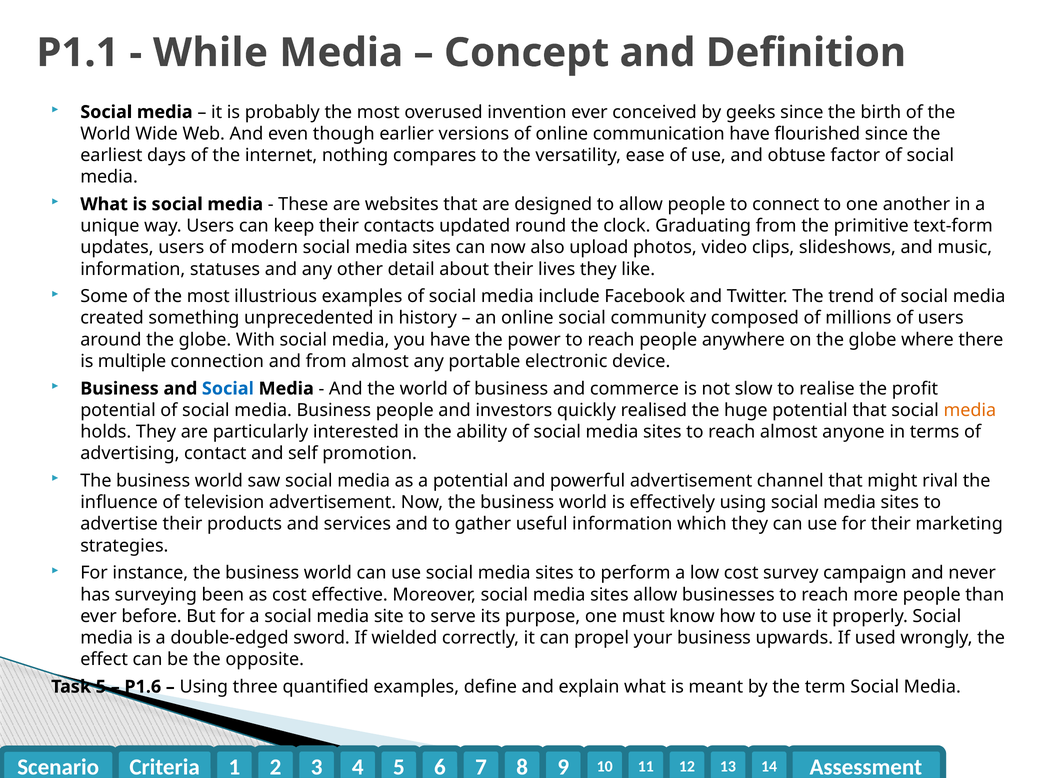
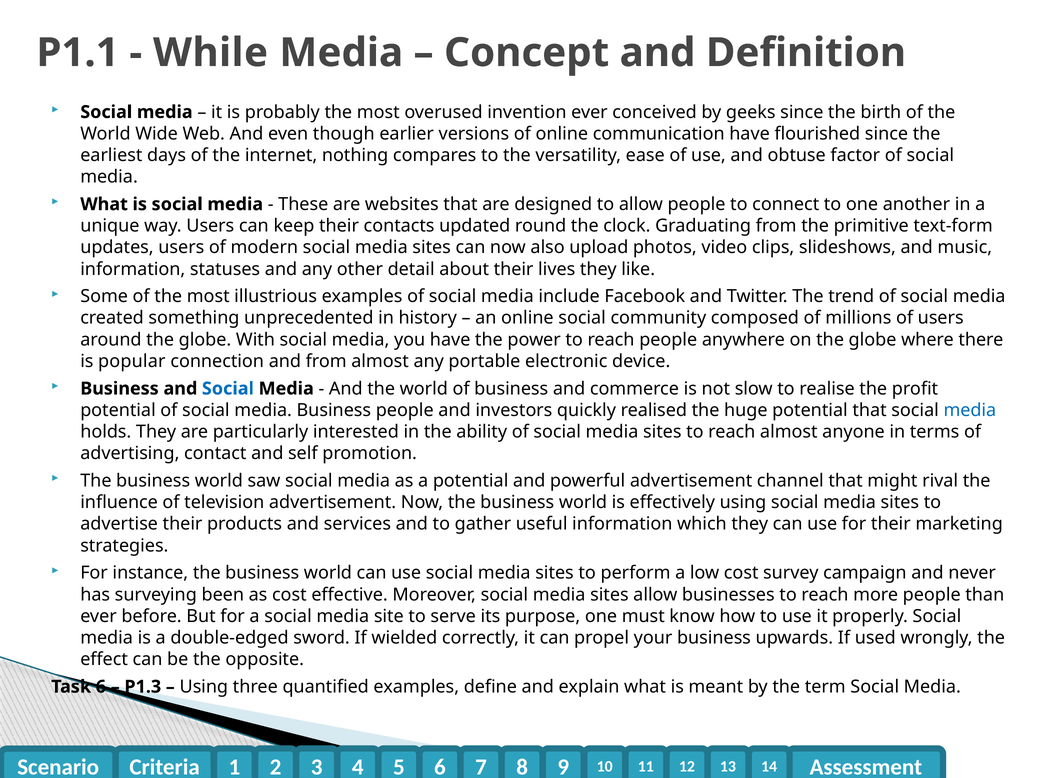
multiple: multiple -> popular
media at (970, 410) colour: orange -> blue
Task 5: 5 -> 6
P1.6: P1.6 -> P1.3
